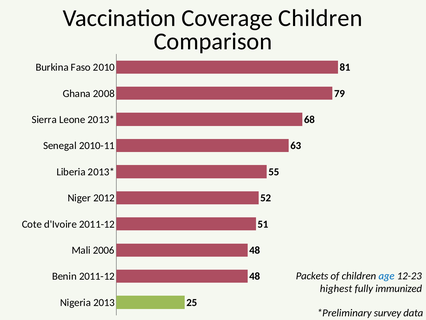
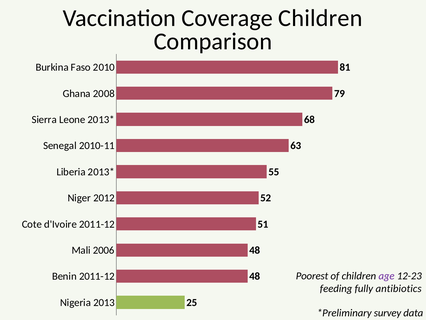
Packets: Packets -> Poorest
age colour: blue -> purple
highest: highest -> feeding
immunized: immunized -> antibiotics
